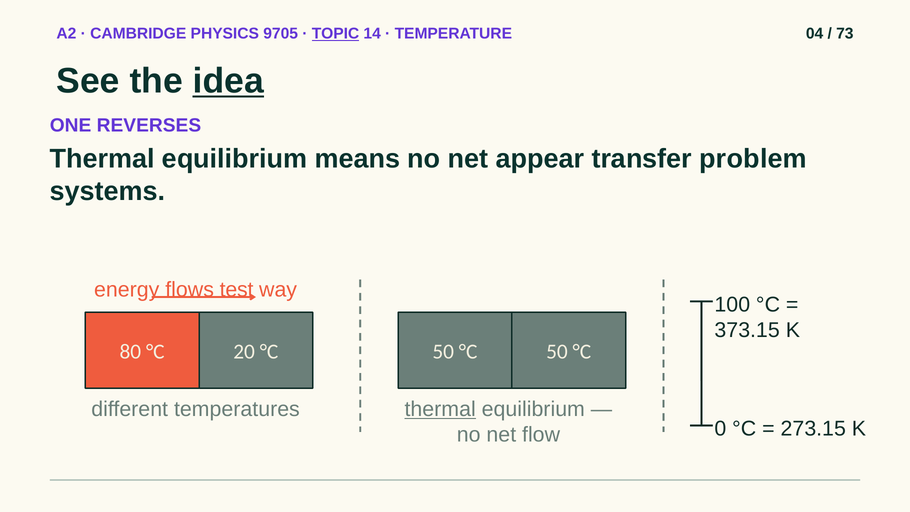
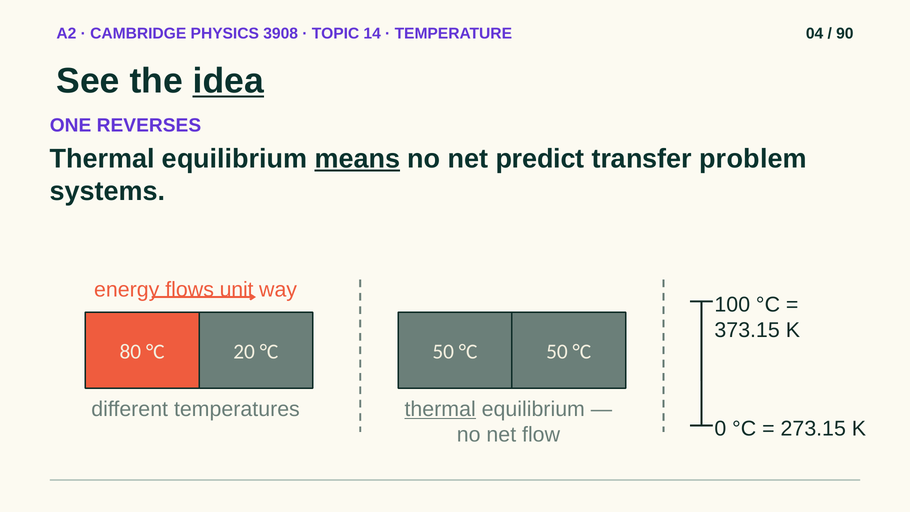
9705: 9705 -> 3908
TOPIC underline: present -> none
73: 73 -> 90
means underline: none -> present
appear: appear -> predict
test: test -> unit
